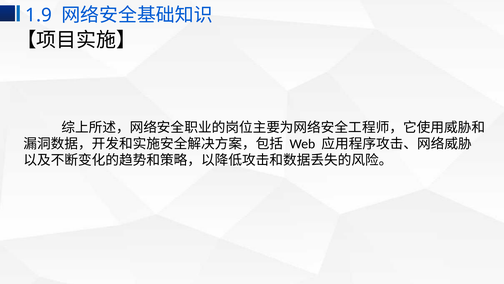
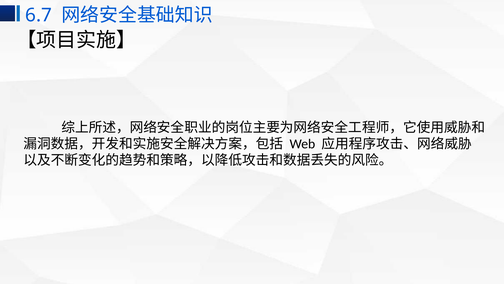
1.9: 1.9 -> 6.7
